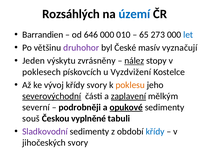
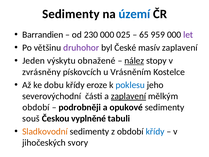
Rozsáhlých at (71, 14): Rozsáhlých -> Sedimenty
646: 646 -> 230
010: 010 -> 025
273: 273 -> 959
let colour: blue -> purple
masív vyznačují: vyznačují -> zaplavení
zvrásněny: zvrásněny -> obnažené
poklesech: poklesech -> zvrásněny
Vyzdvižení: Vyzdvižení -> Vrásněním
vývoj: vývoj -> dobu
křídy svory: svory -> eroze
poklesu colour: orange -> blue
severovýchodní underline: present -> none
severní at (36, 107): severní -> období
opukové underline: present -> none
Sladkovodní colour: purple -> orange
